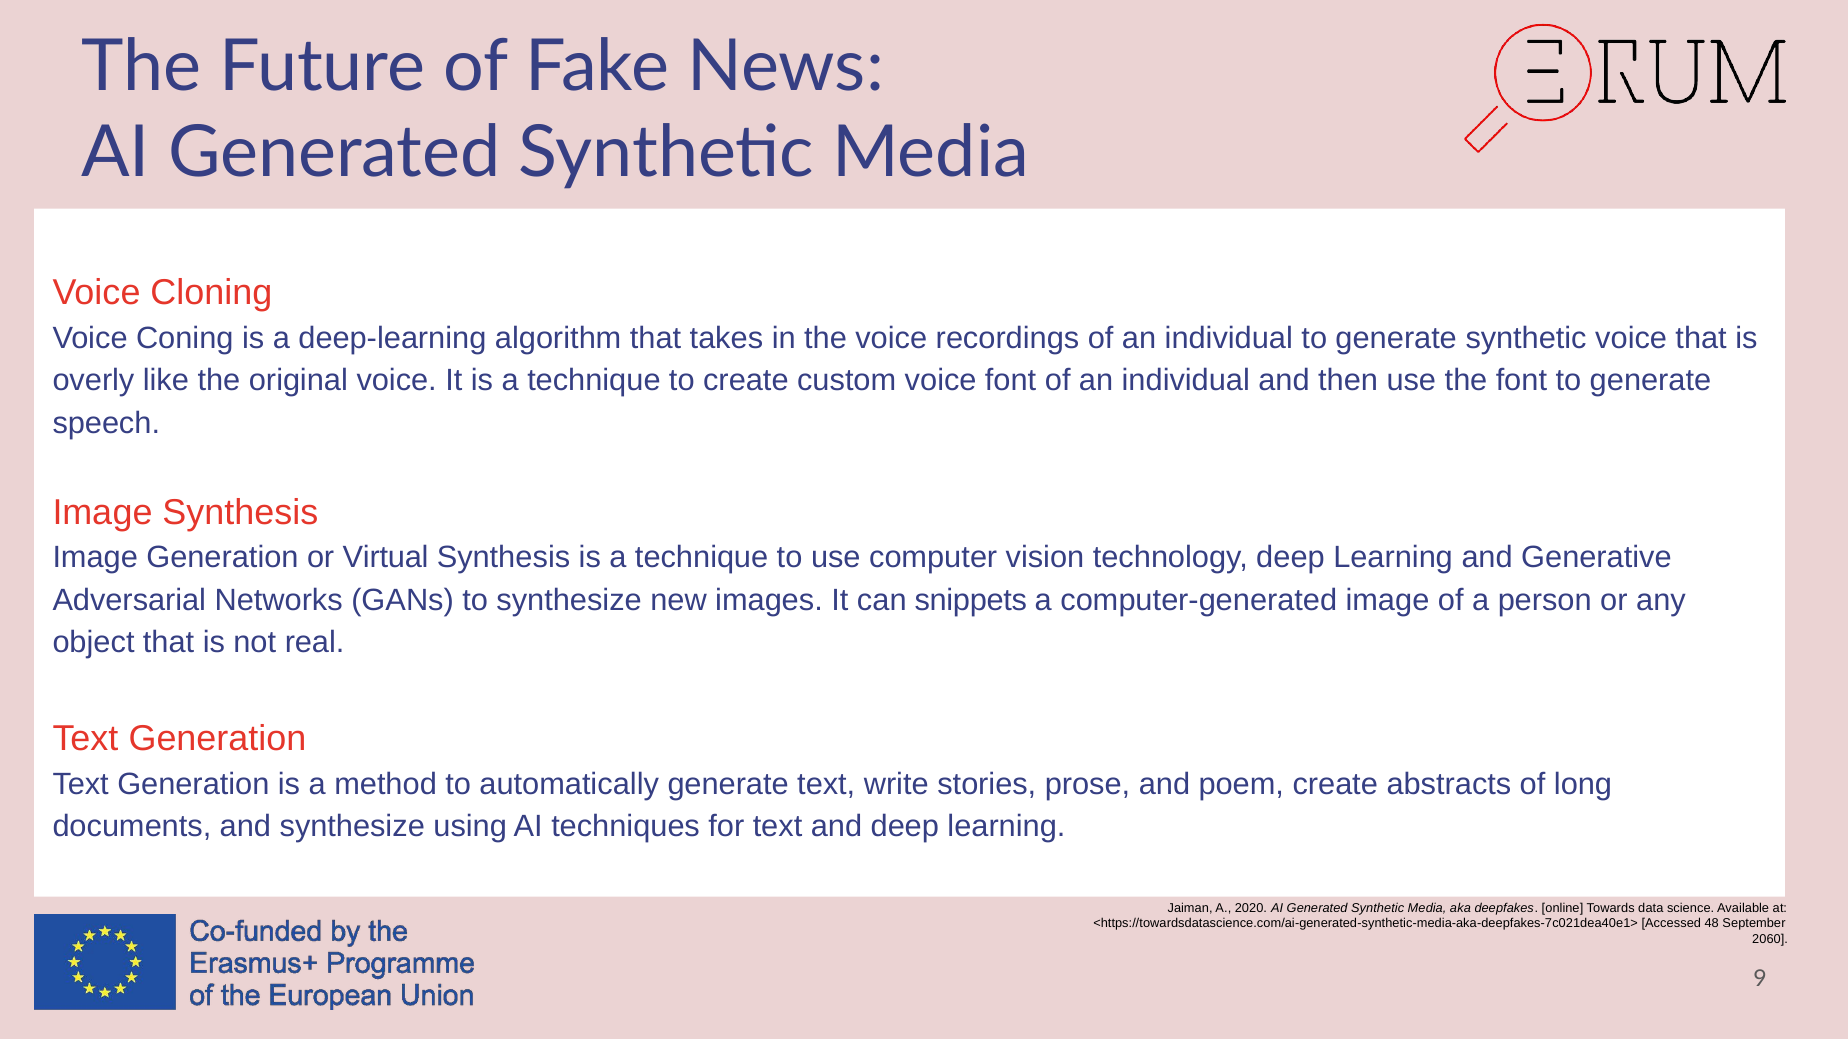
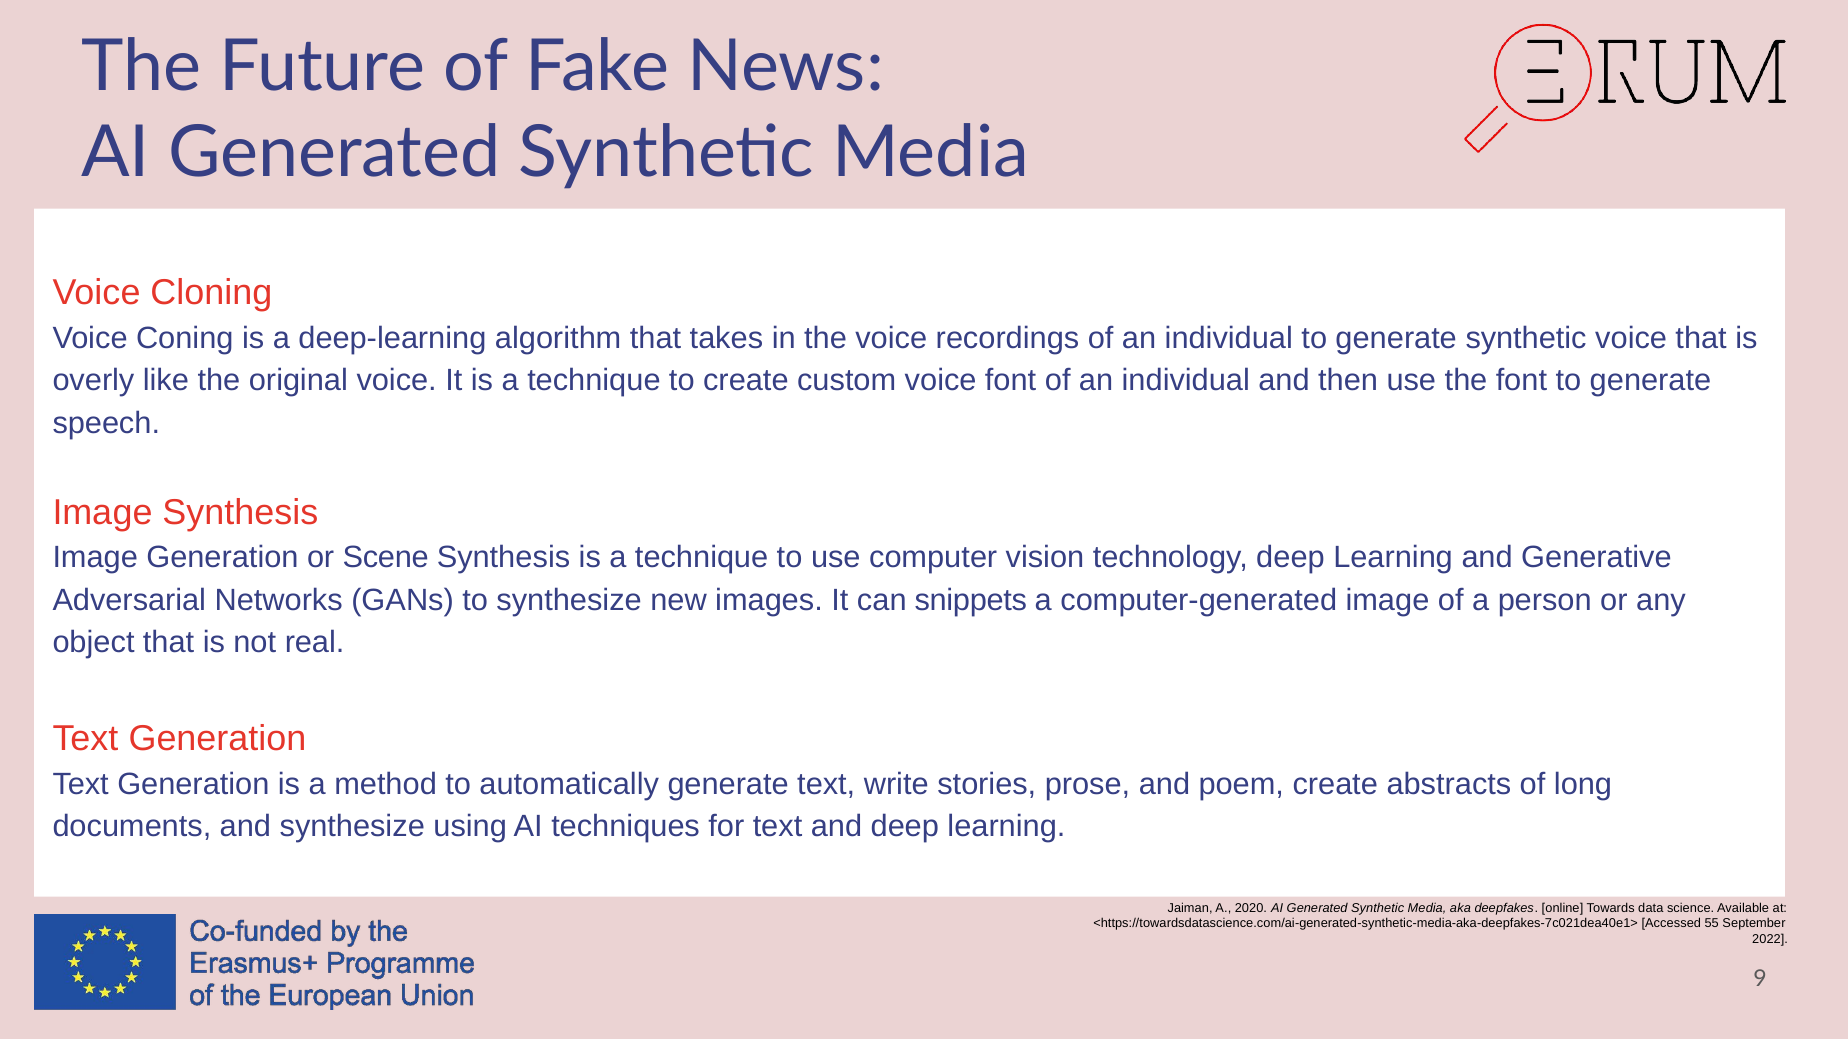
Virtual: Virtual -> Scene
48: 48 -> 55
2060: 2060 -> 2022
